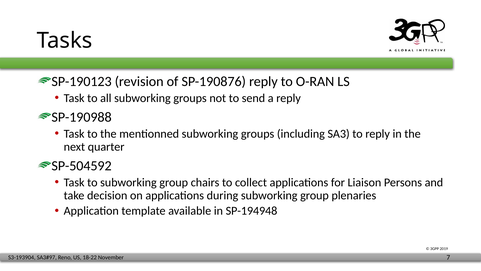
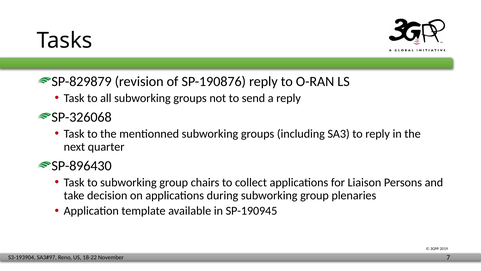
SP-190123: SP-190123 -> SP-829879
SP-190988: SP-190988 -> SP-326068
SP-504592: SP-504592 -> SP-896430
SP-194948: SP-194948 -> SP-190945
